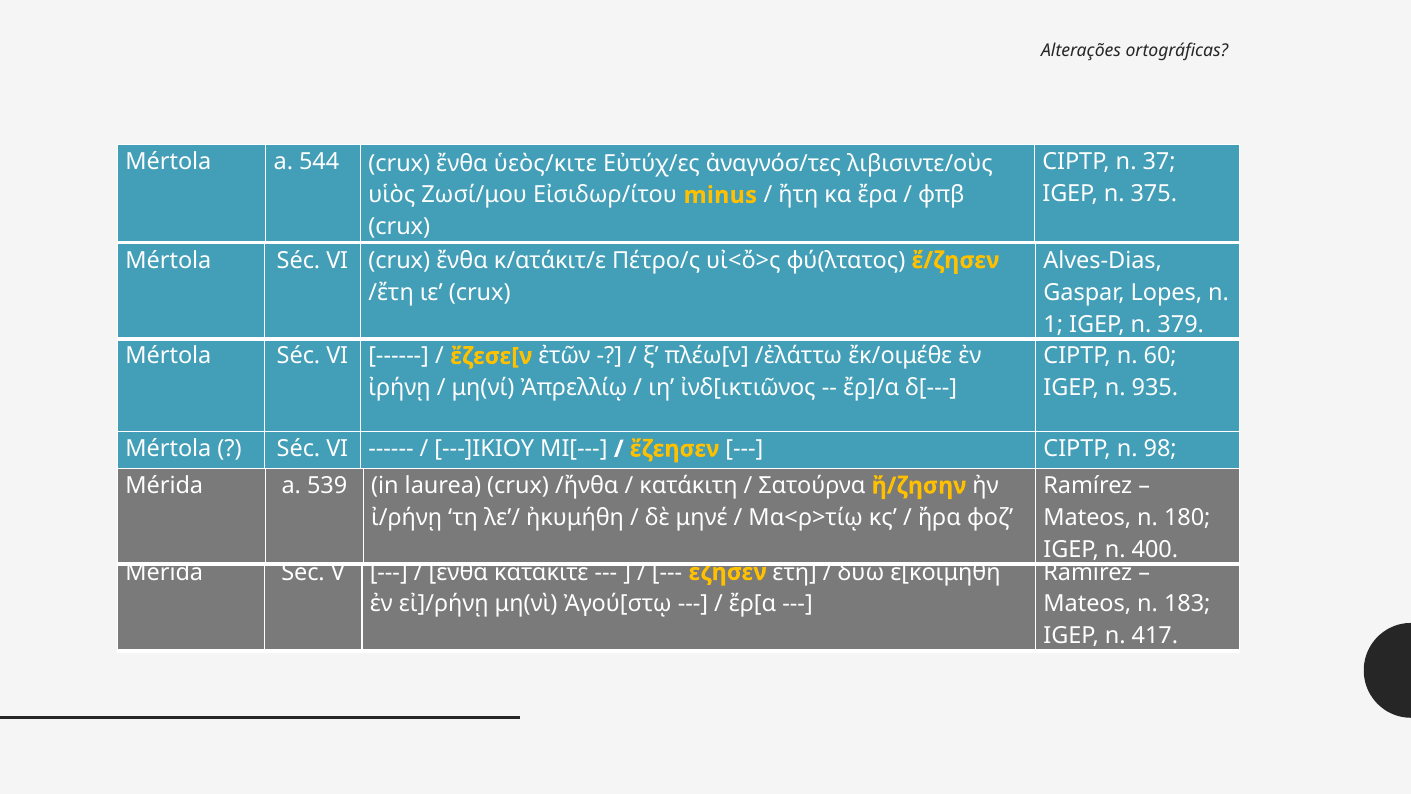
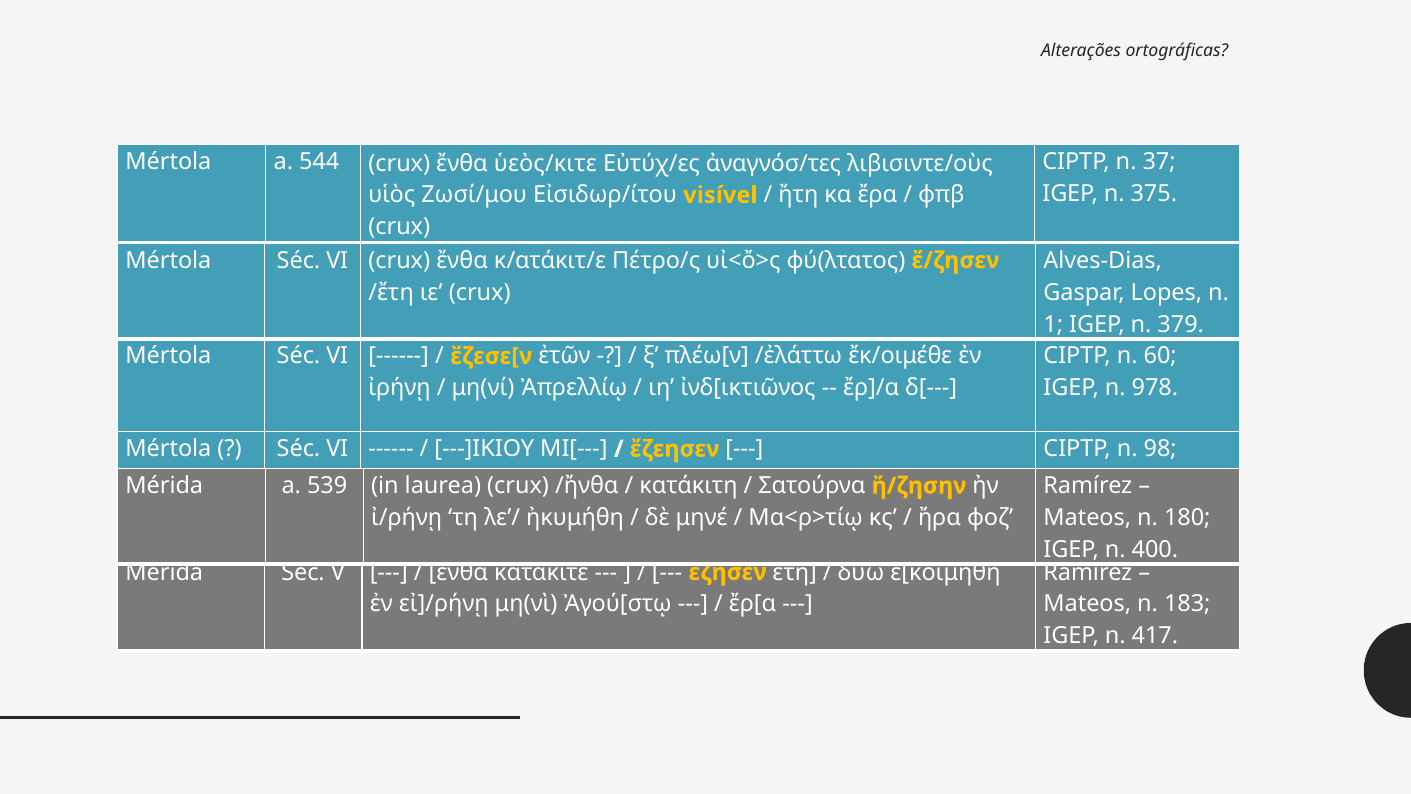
minus: minus -> visível
935: 935 -> 978
